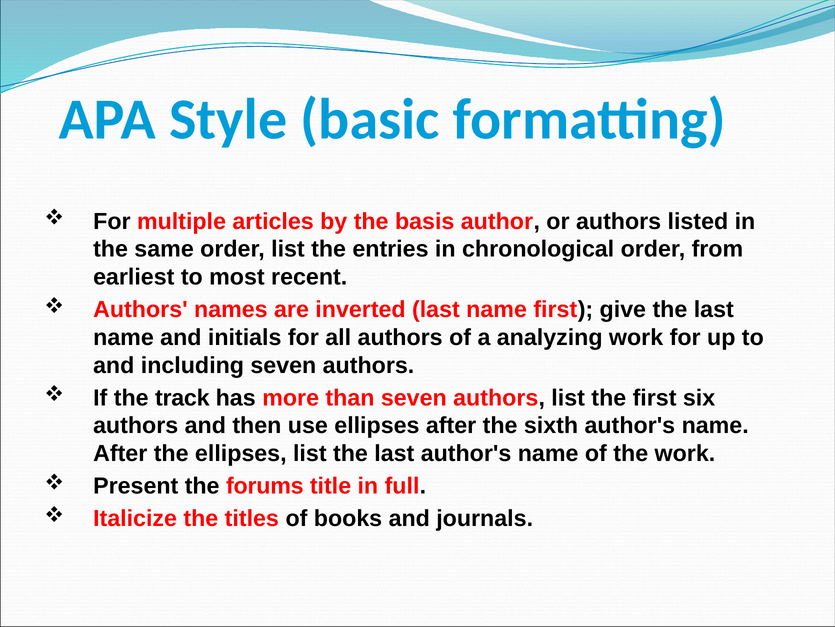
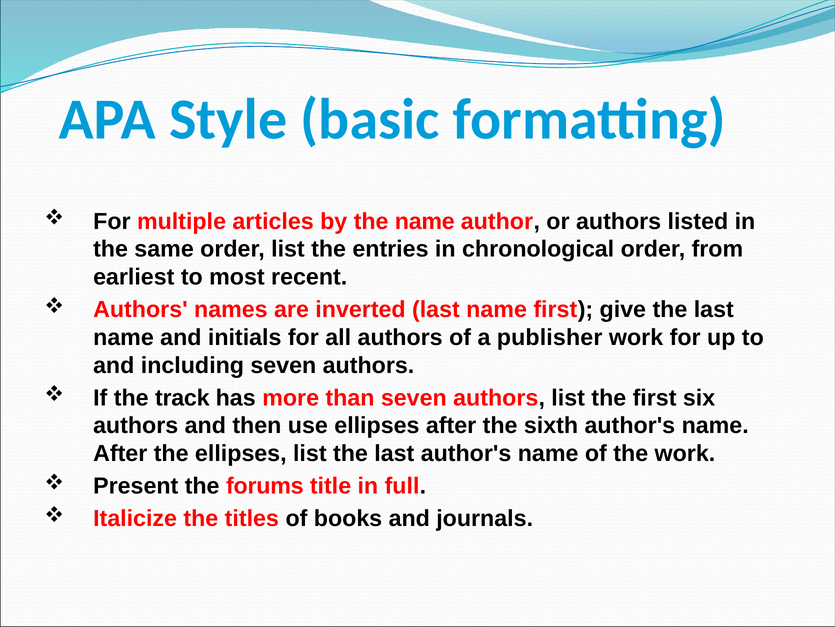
the basis: basis -> name
analyzing: analyzing -> publisher
